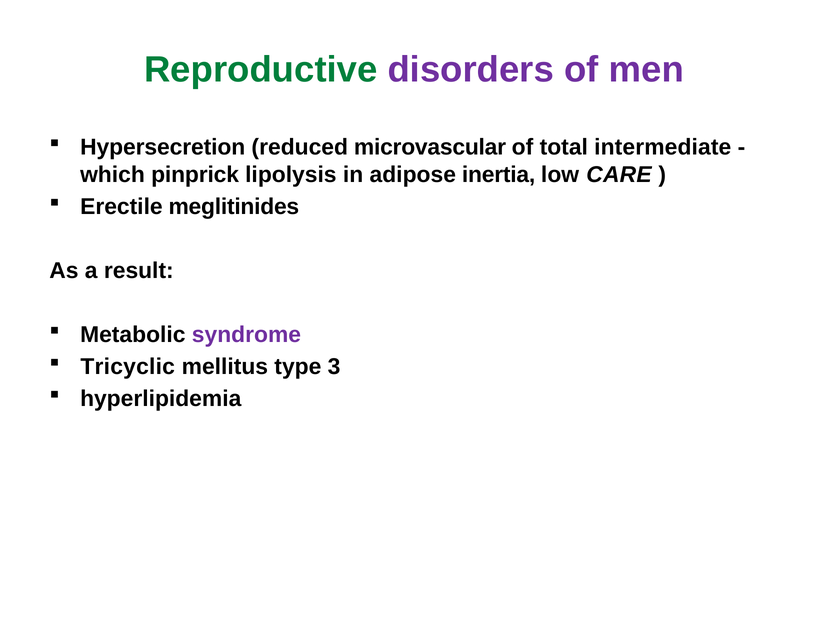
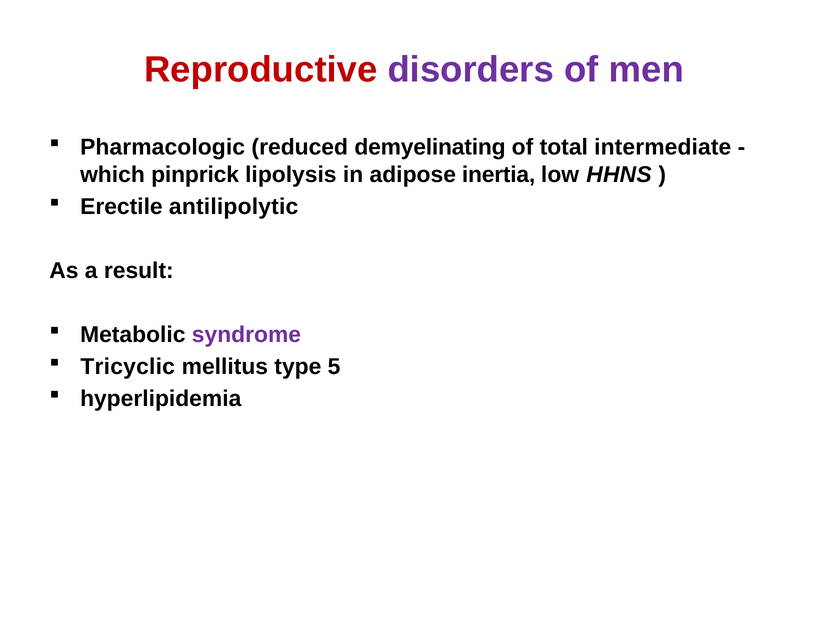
Reproductive colour: green -> red
Hypersecretion: Hypersecretion -> Pharmacologic
microvascular: microvascular -> demyelinating
CARE: CARE -> HHNS
meglitinides: meglitinides -> antilipolytic
3: 3 -> 5
